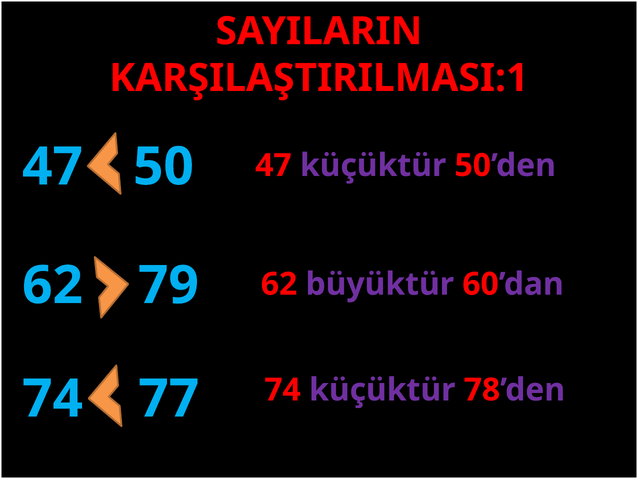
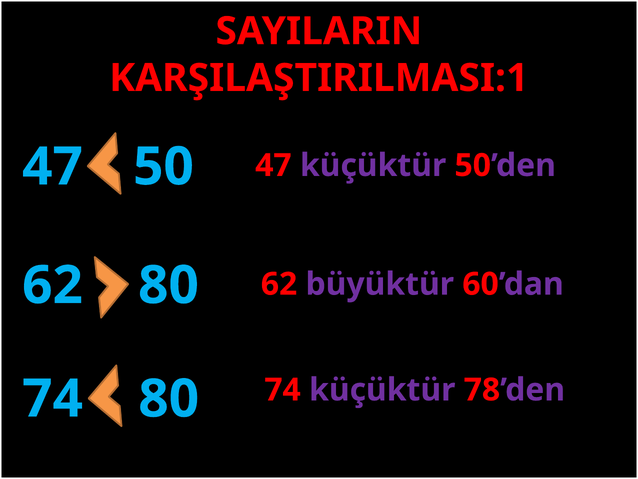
62 79: 79 -> 80
74 77: 77 -> 80
